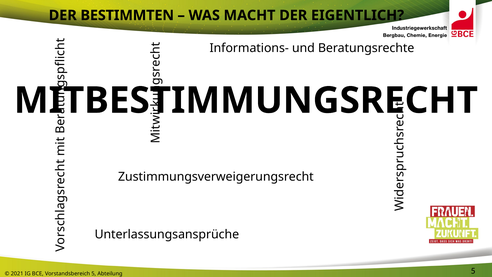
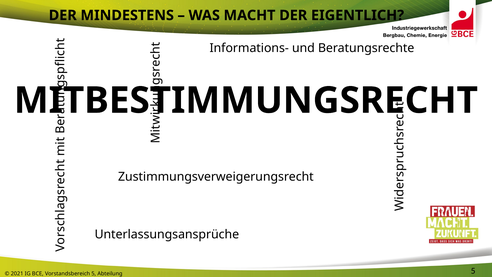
BESTIMMTEN: BESTIMMTEN -> MINDESTENS
